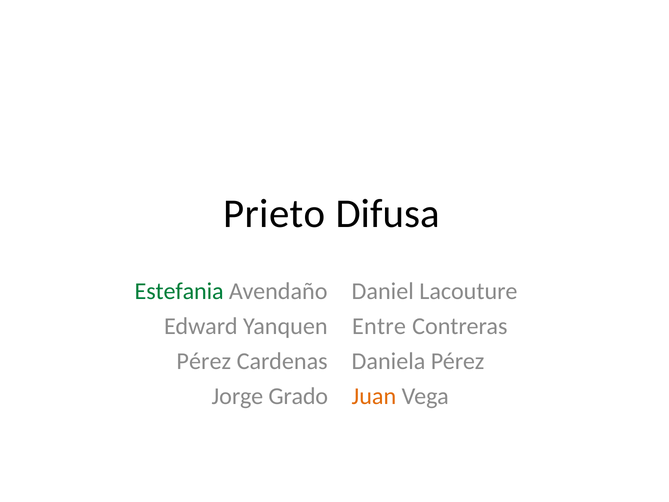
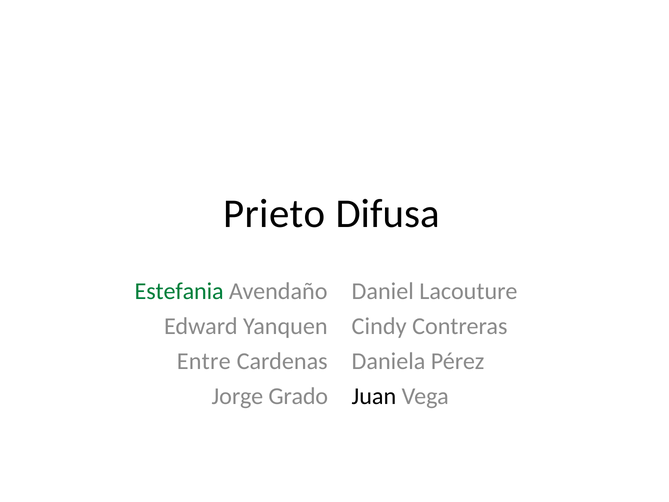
Entre: Entre -> Cindy
Pérez at (204, 361): Pérez -> Entre
Juan colour: orange -> black
